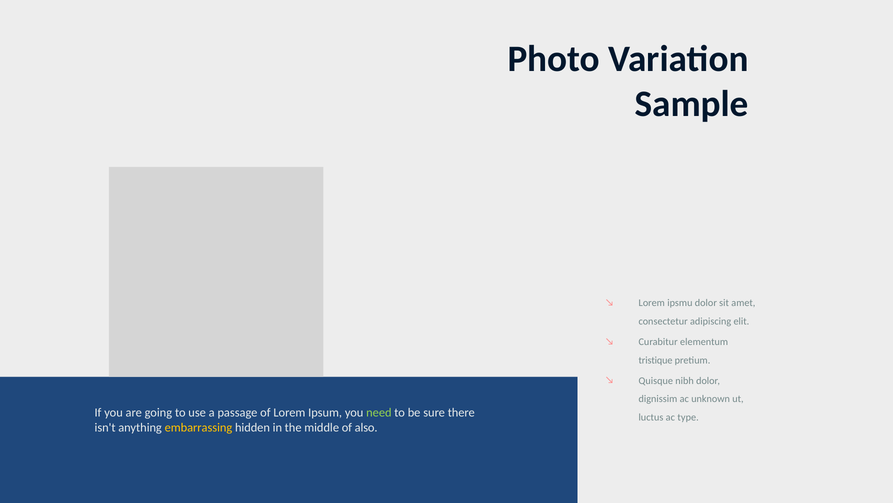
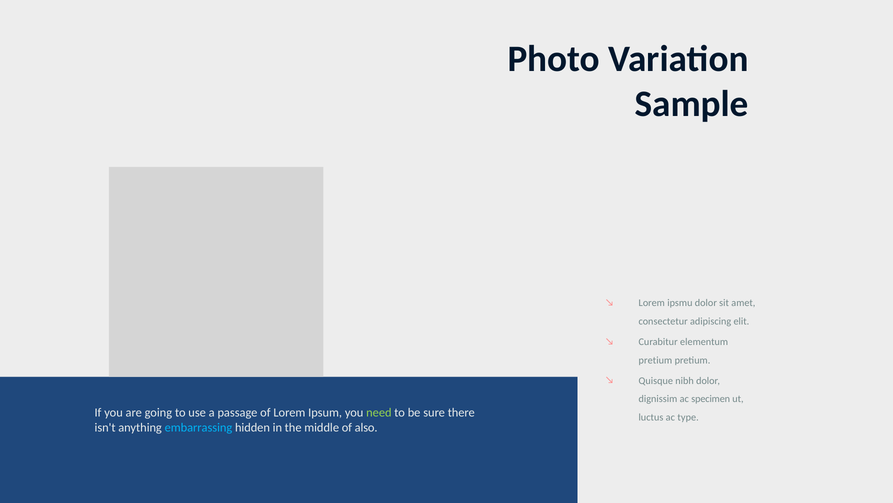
tristique at (656, 360): tristique -> pretium
unknown: unknown -> specimen
embarrassing colour: yellow -> light blue
